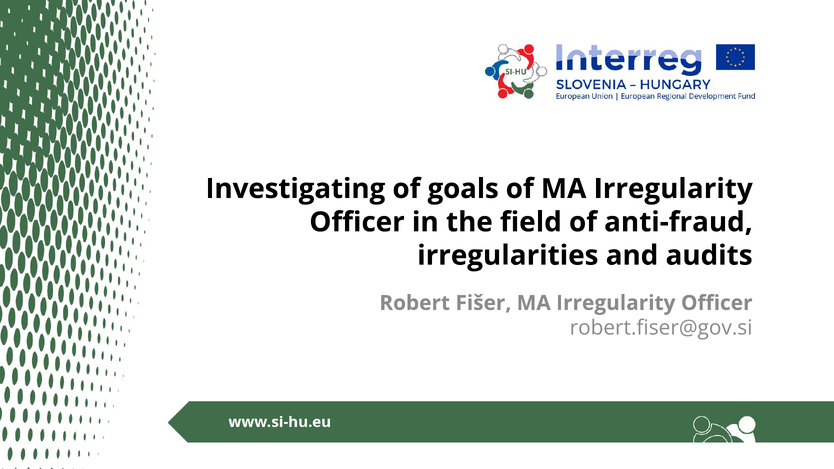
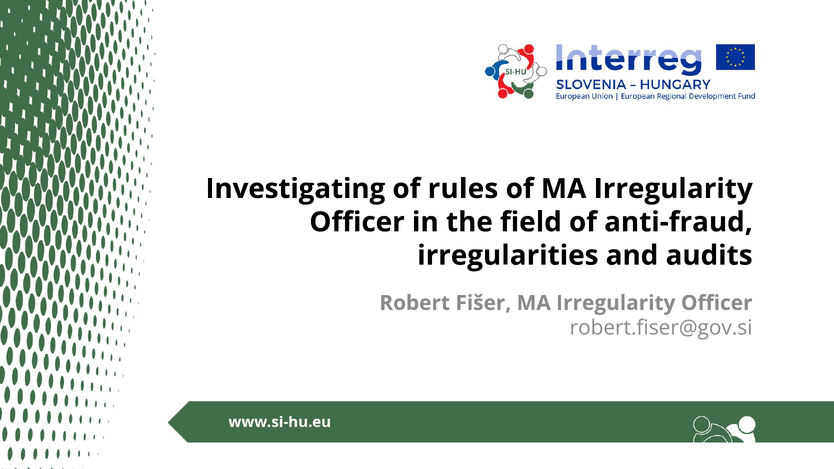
goals: goals -> rules
